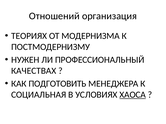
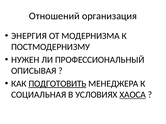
ТЕОРИЯХ: ТЕОРИЯХ -> ЭНЕРГИЯ
КАЧЕСТВАХ: КАЧЕСТВАХ -> ОПИСЫВАЯ
ПОДГОТОВИТЬ underline: none -> present
